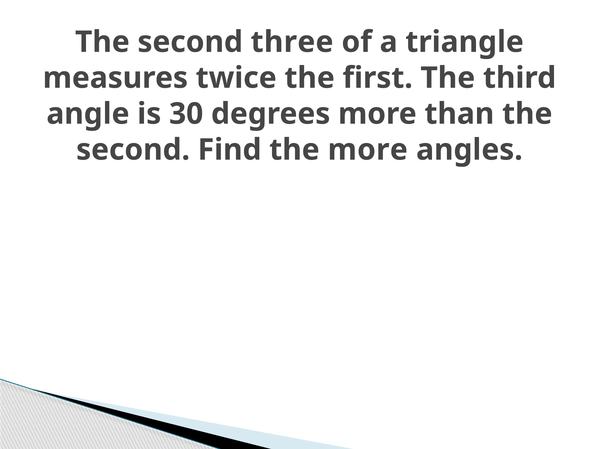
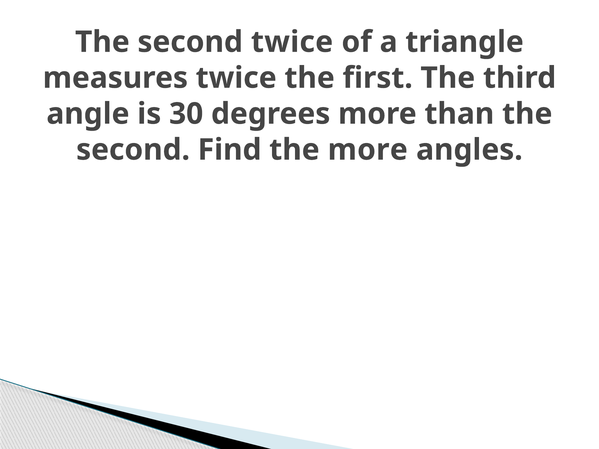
second three: three -> twice
